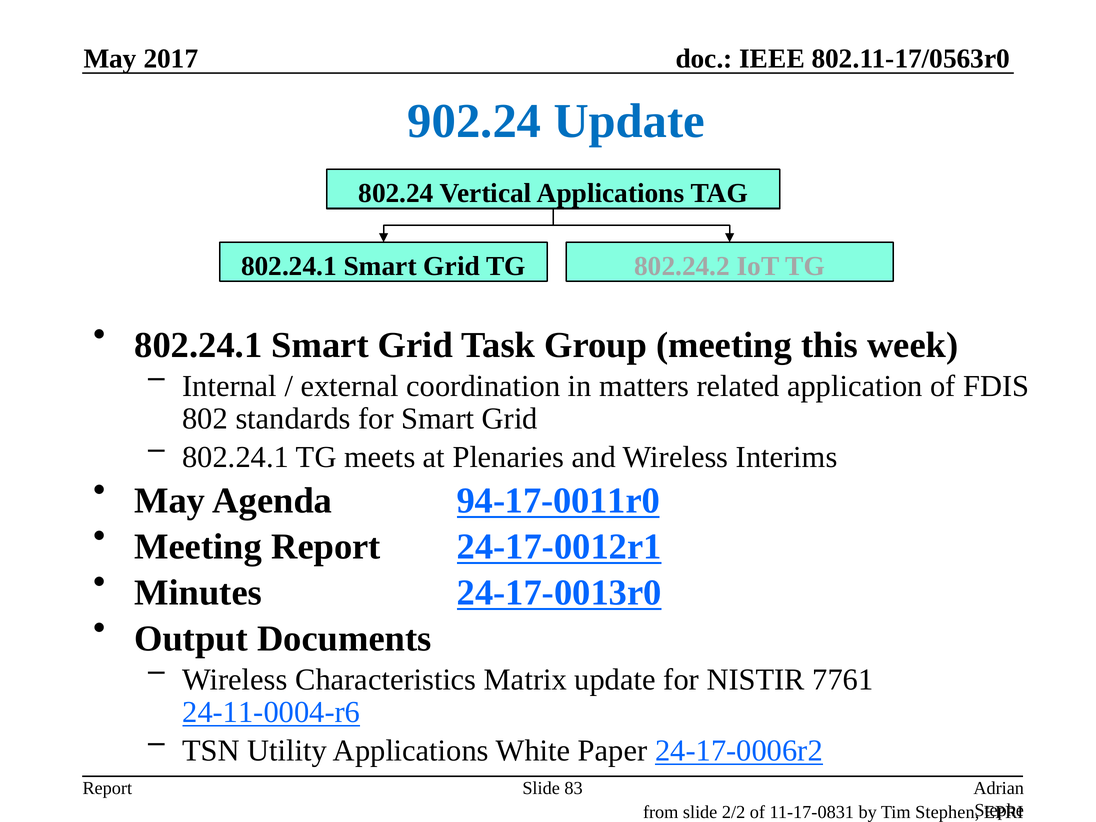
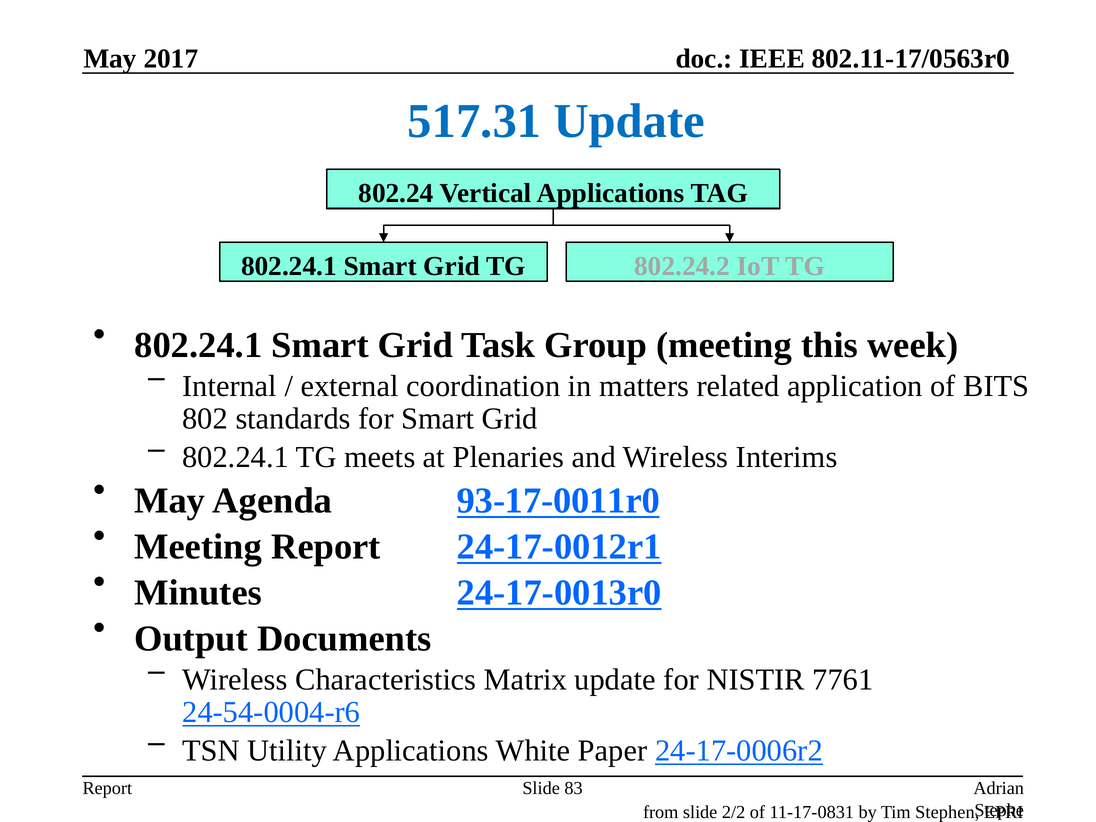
902.24: 902.24 -> 517.31
FDIS: FDIS -> BITS
94-17-0011r0: 94-17-0011r0 -> 93-17-0011r0
24-11-0004-r6: 24-11-0004-r6 -> 24-54-0004-r6
